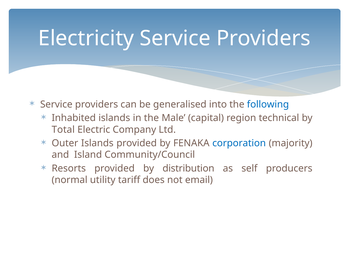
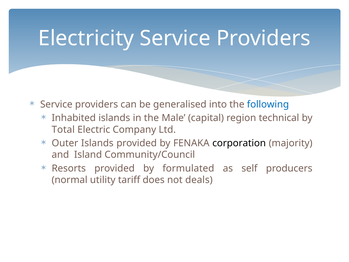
corporation colour: blue -> black
distribution: distribution -> formulated
email: email -> deals
